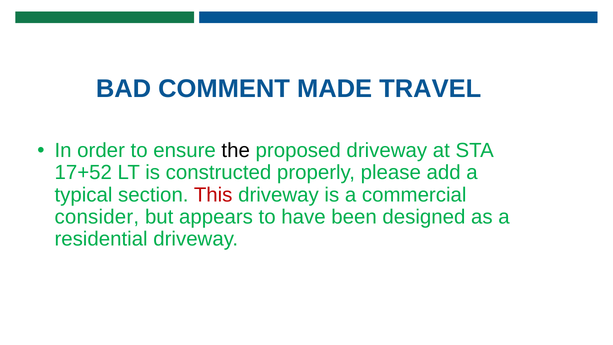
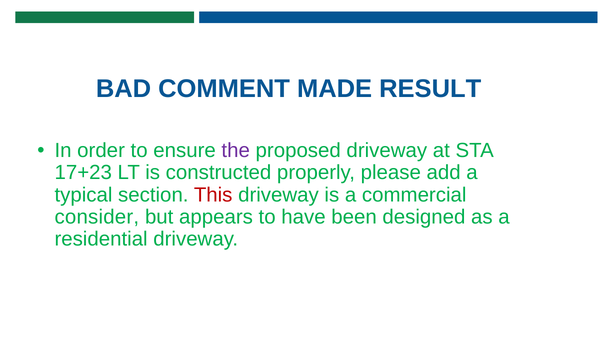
TRAVEL: TRAVEL -> RESULT
the colour: black -> purple
17+52: 17+52 -> 17+23
